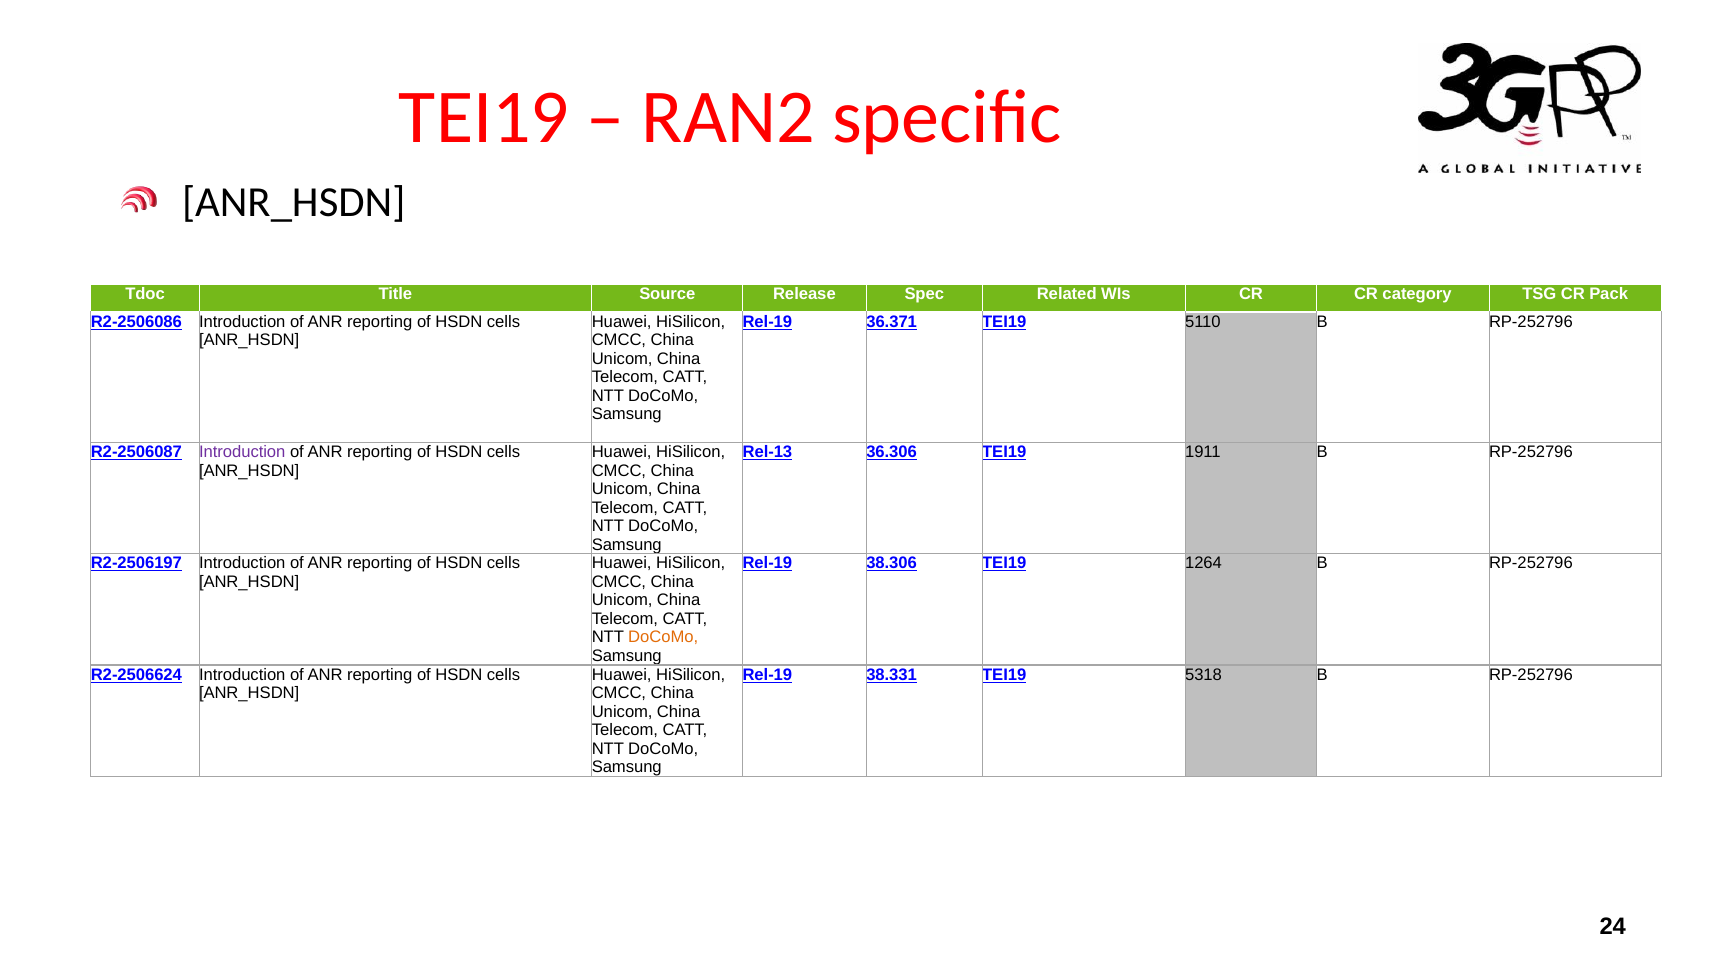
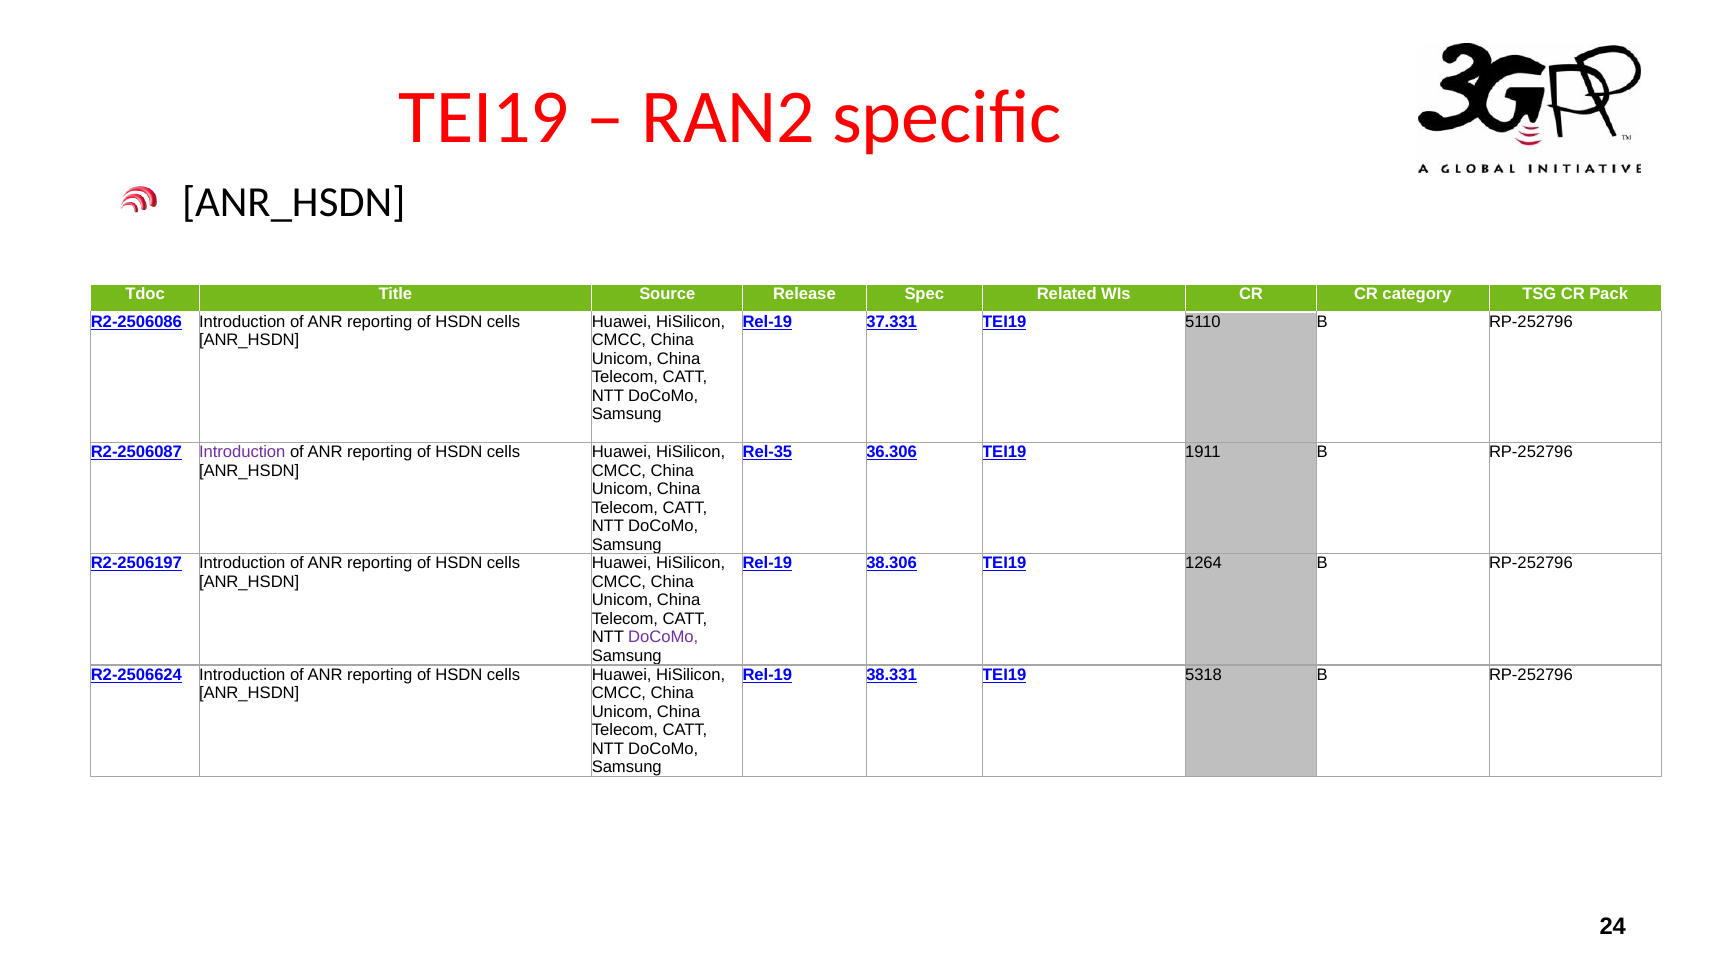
36.371: 36.371 -> 37.331
Rel-13: Rel-13 -> Rel-35
DoCoMo at (663, 638) colour: orange -> purple
